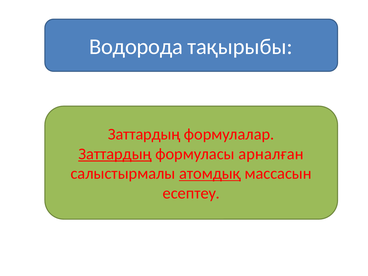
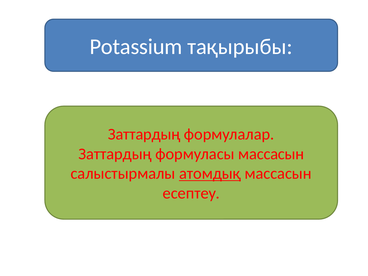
Водорода: Водорода -> Potassium
Заттардың at (115, 154) underline: present -> none
формуласы арналған: арналған -> массасын
